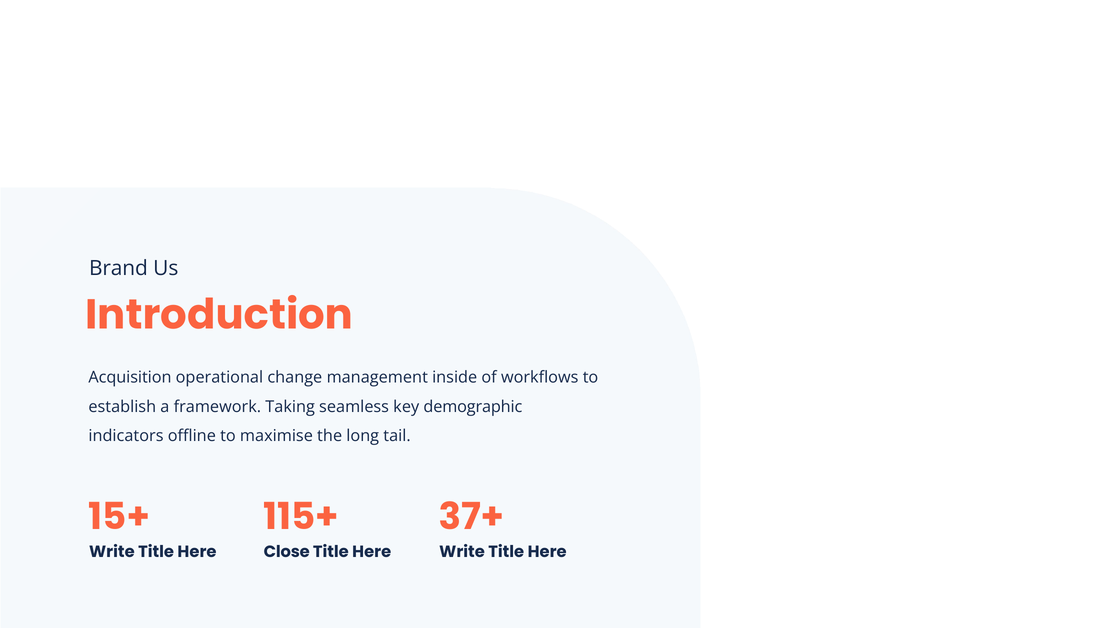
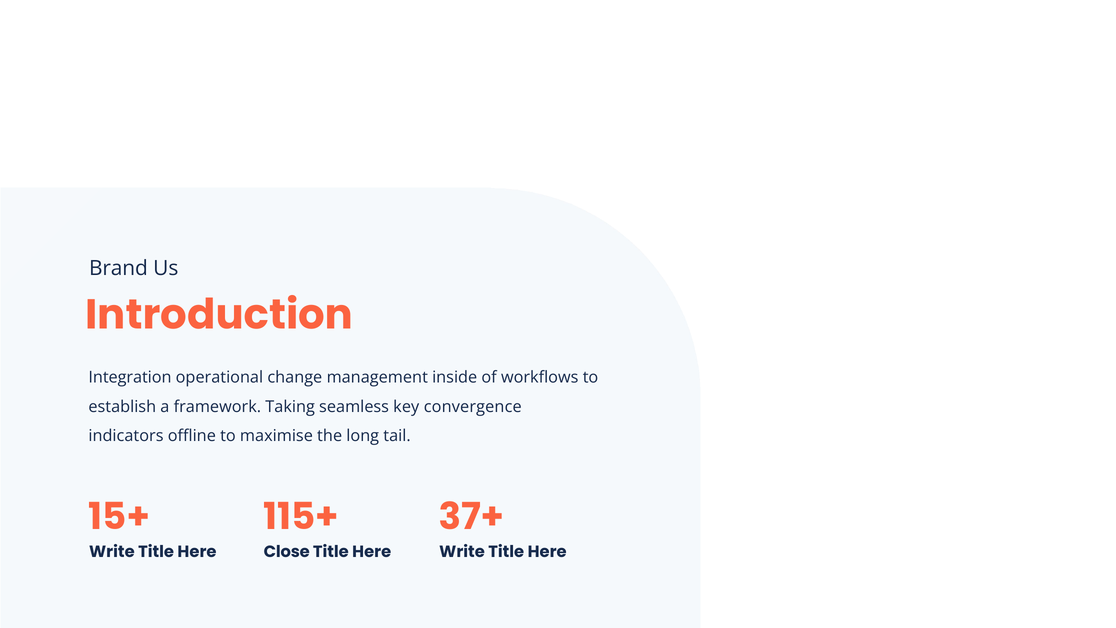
Acquisition: Acquisition -> Integration
demographic: demographic -> convergence
